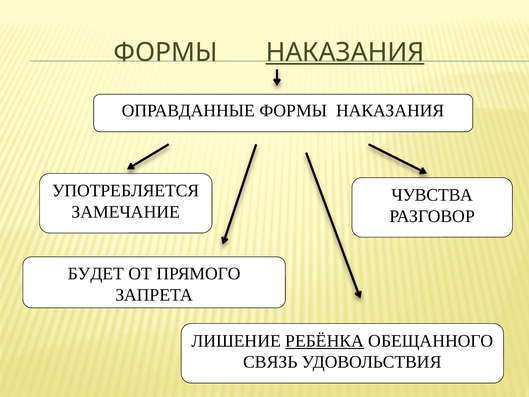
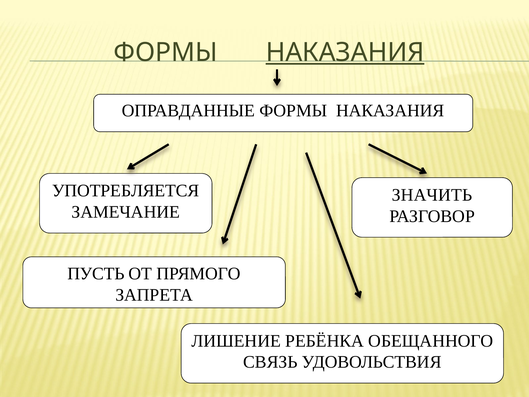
ЧУВСТВА: ЧУВСТВА -> ЗНАЧИТЬ
БУДЕТ: БУДЕТ -> ПУСТЬ
РЕБЁНКА underline: present -> none
